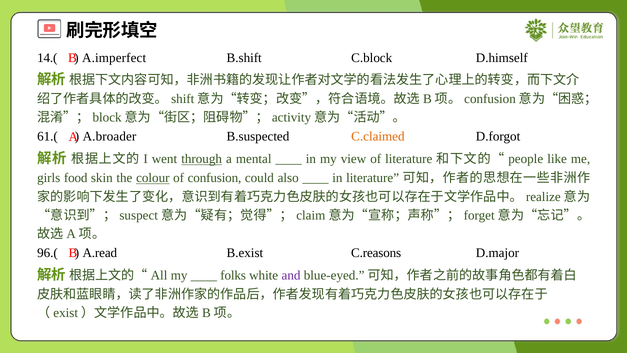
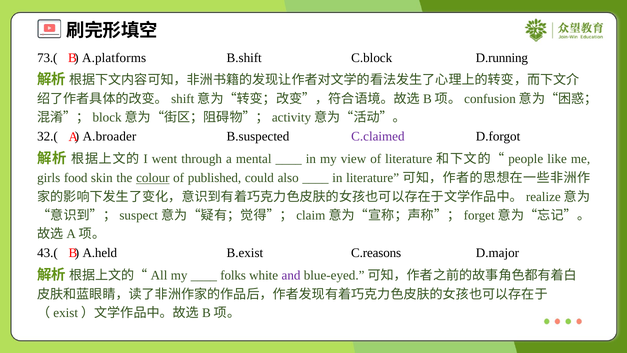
14.(: 14.( -> 73.(
A.imperfect: A.imperfect -> A.platforms
D.himself: D.himself -> D.running
61.(: 61.( -> 32.(
C.claimed colour: orange -> purple
through underline: present -> none
confusion: confusion -> published
96.(: 96.( -> 43.(
A.read: A.read -> A.held
